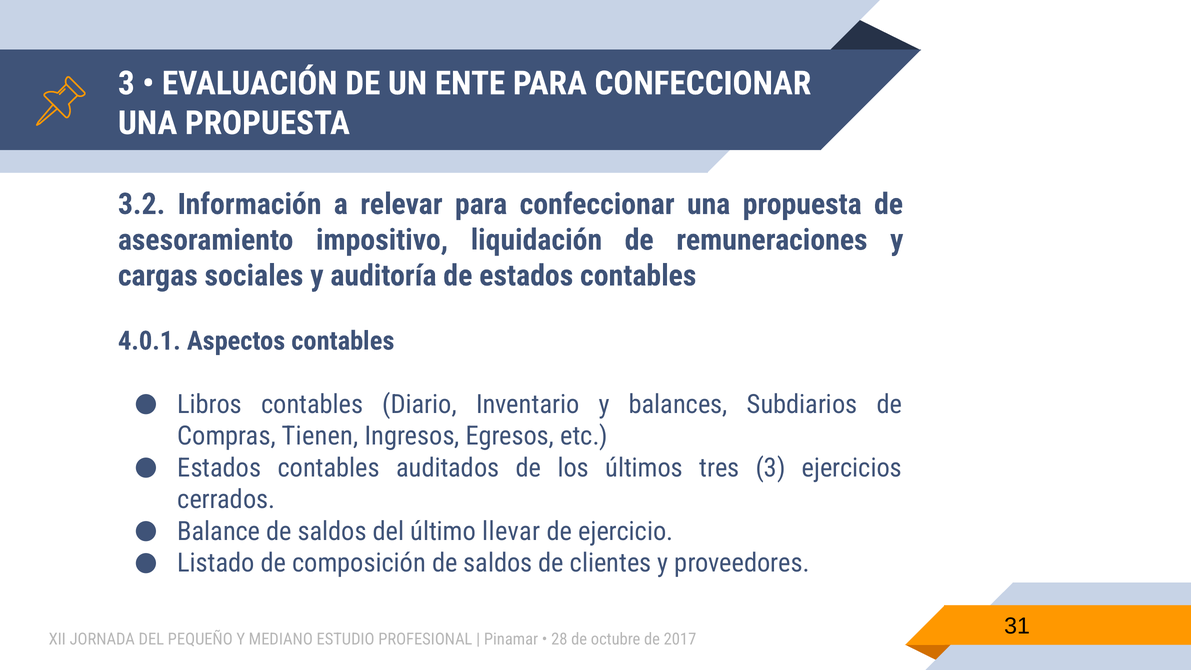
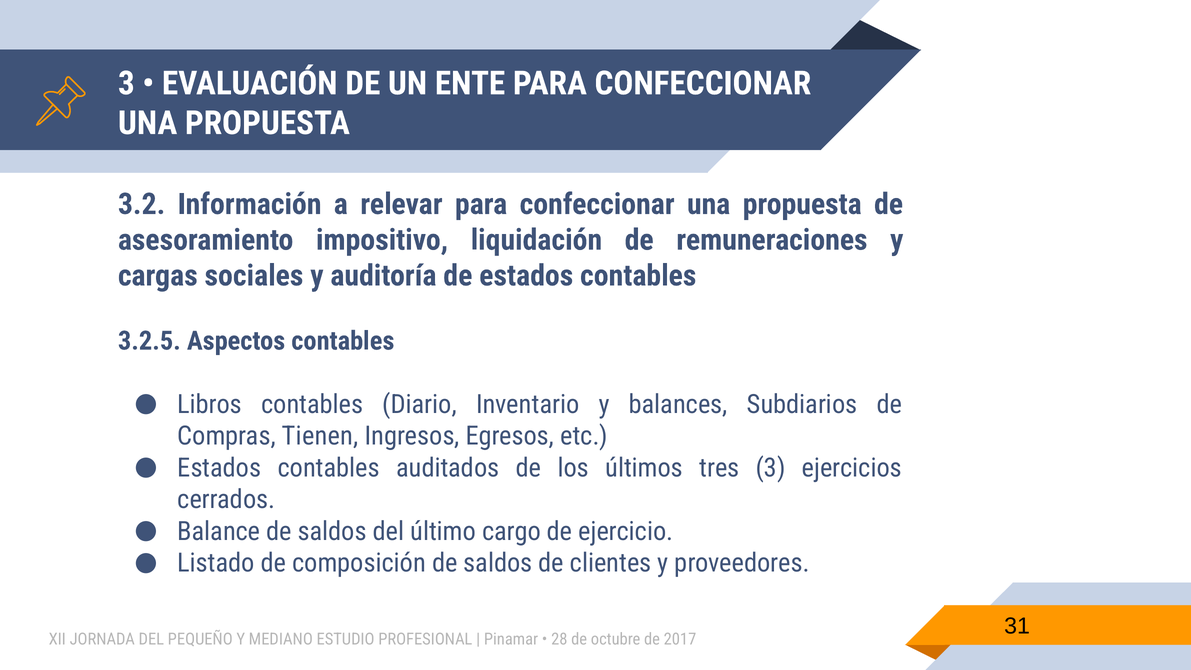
4.0.1: 4.0.1 -> 3.2.5
llevar: llevar -> cargo
